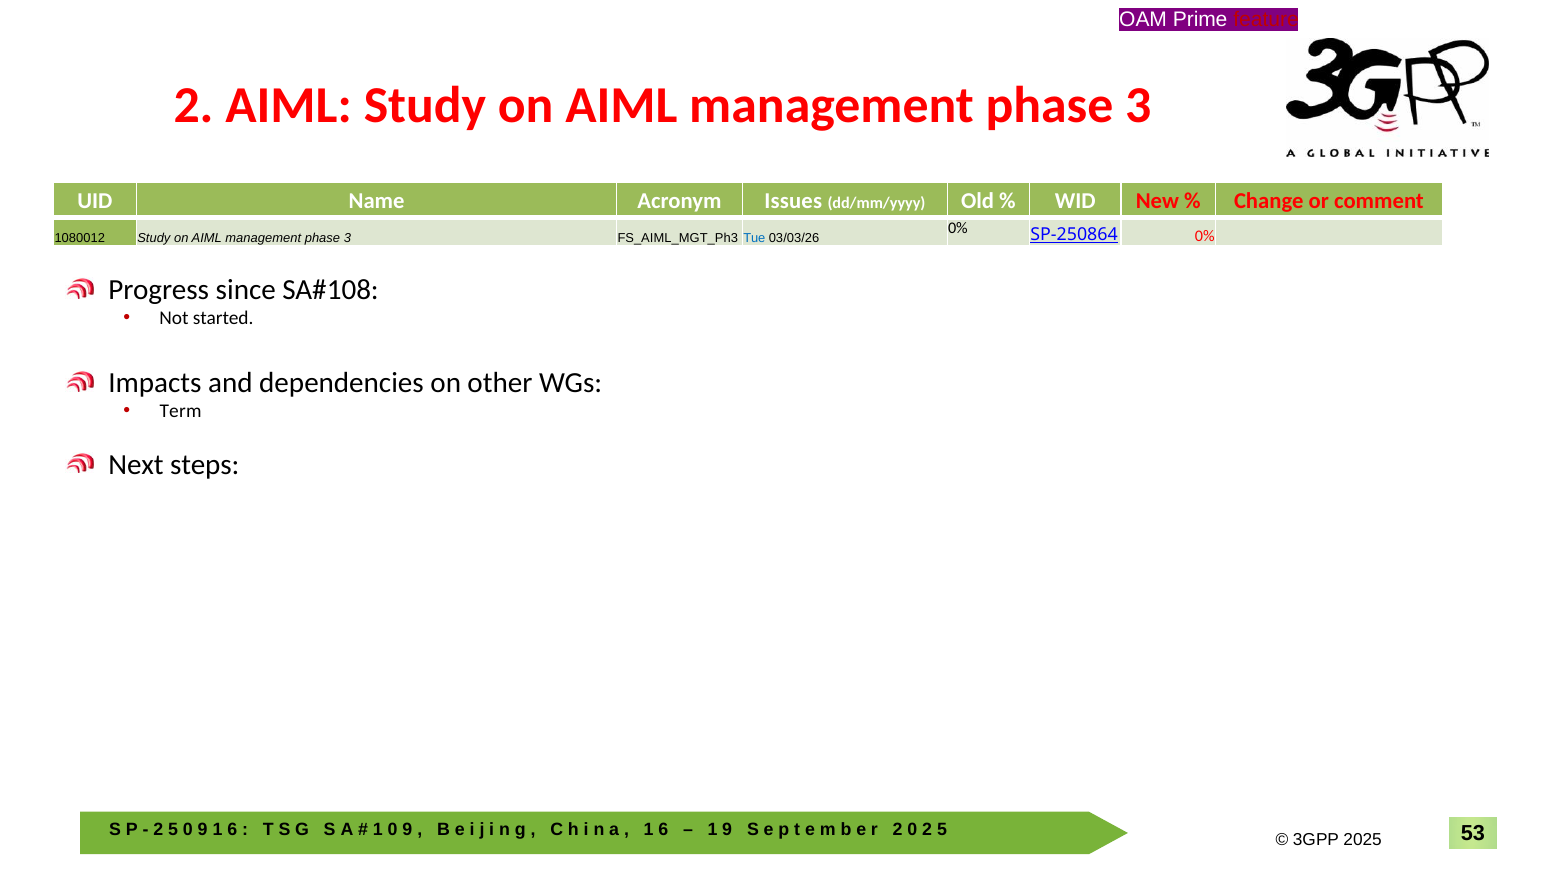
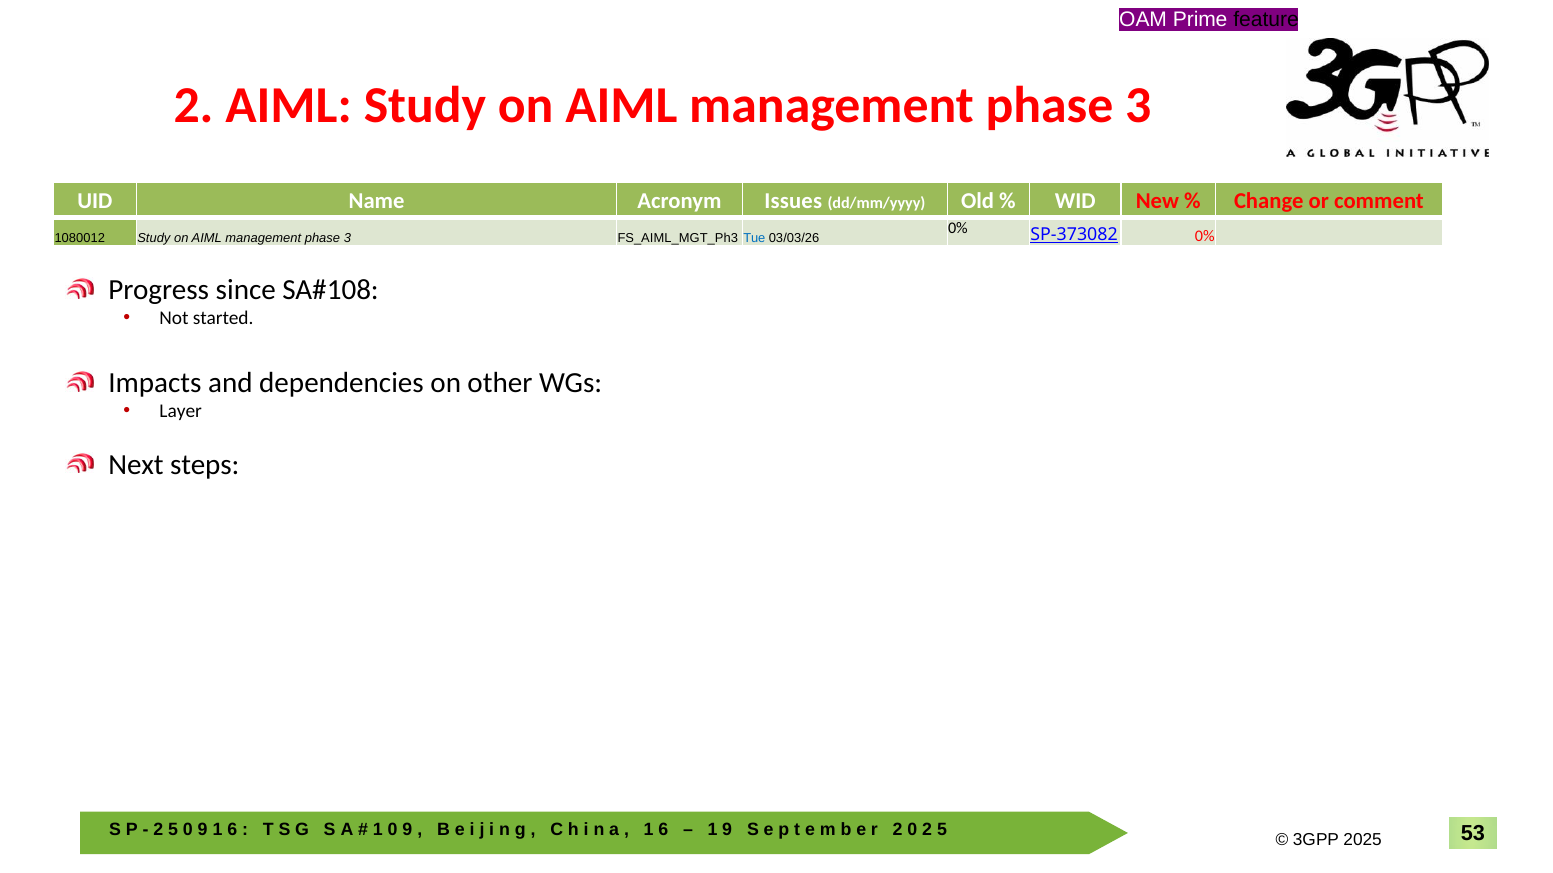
feature colour: red -> black
SP-250864: SP-250864 -> SP-373082
Term: Term -> Layer
